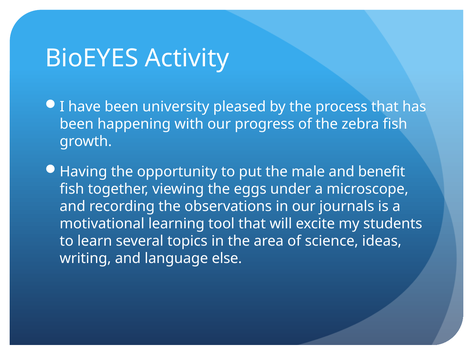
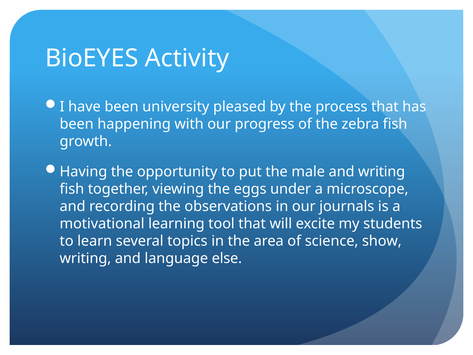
and benefit: benefit -> writing
ideas: ideas -> show
